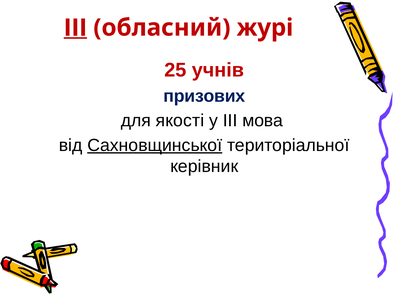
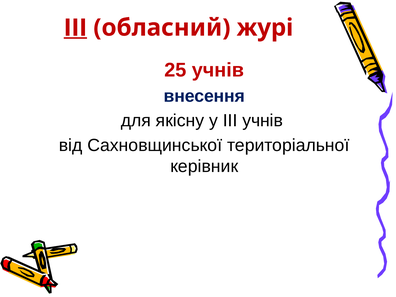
призових: призових -> внесення
якості: якості -> якісну
ІІІ мова: мова -> учнів
Сахновщинської underline: present -> none
